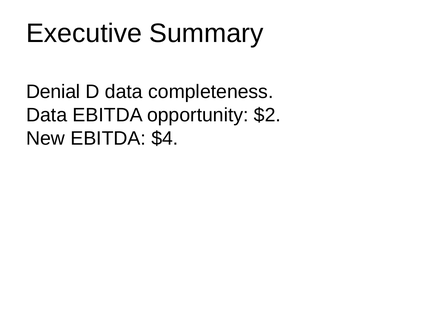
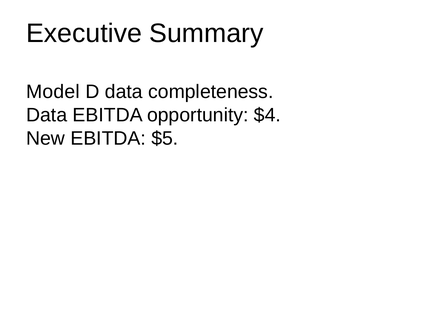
Denial: Denial -> Model
$2: $2 -> $4
$4: $4 -> $5
